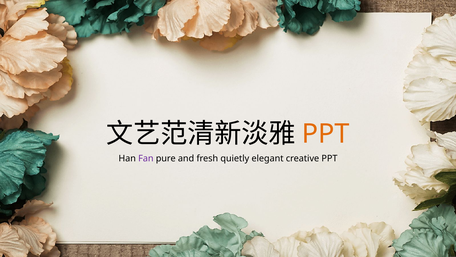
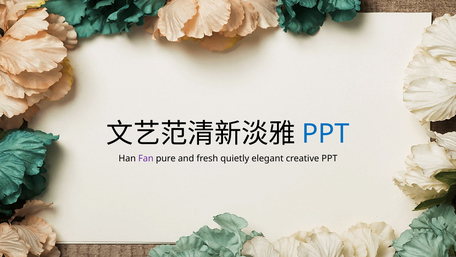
PPT at (326, 134) colour: orange -> blue
